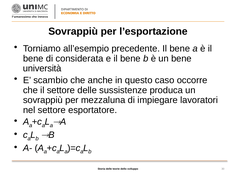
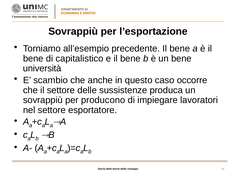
considerata: considerata -> capitalistico
mezzaluna: mezzaluna -> producono
